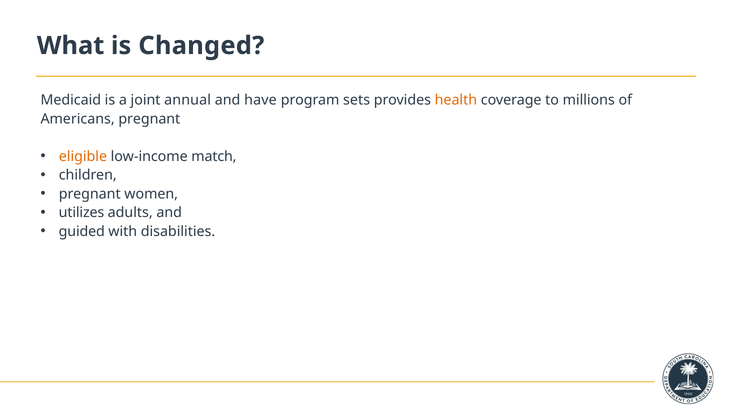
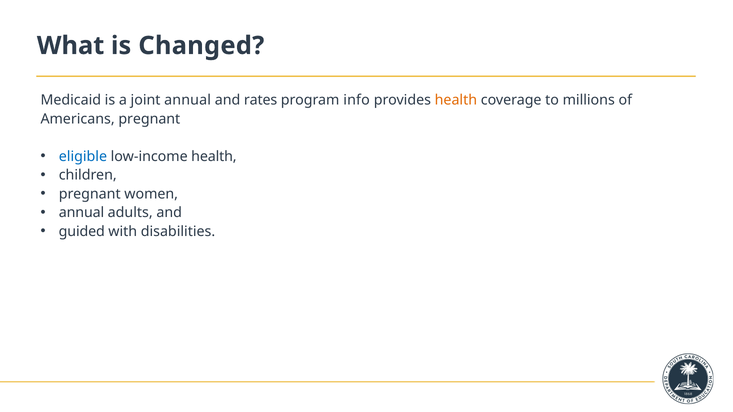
have: have -> rates
sets: sets -> info
eligible colour: orange -> blue
low-income match: match -> health
utilizes at (82, 213): utilizes -> annual
